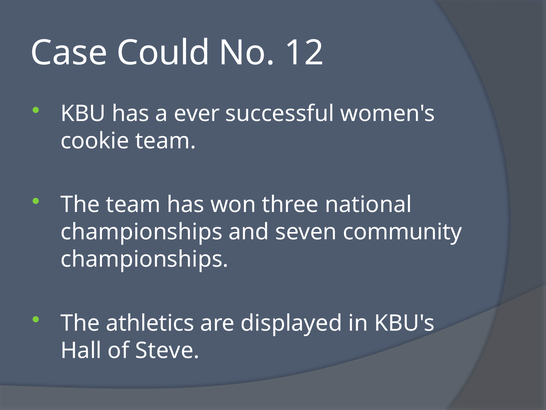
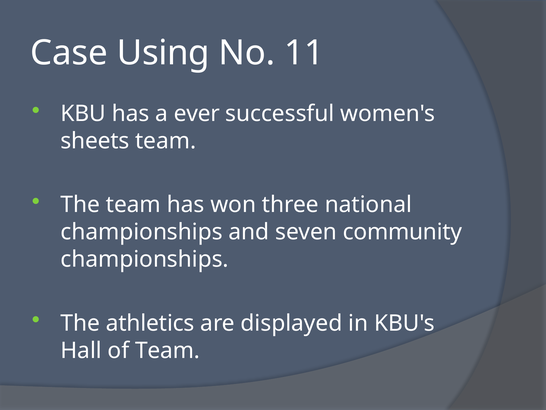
Could: Could -> Using
12: 12 -> 11
cookie: cookie -> sheets
of Steve: Steve -> Team
